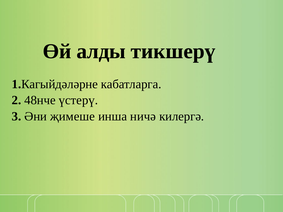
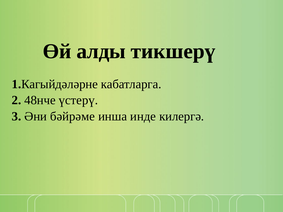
җимеше: җимеше -> бәйрәме
ничә: ничә -> инде
